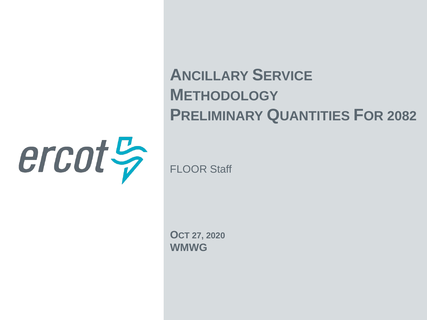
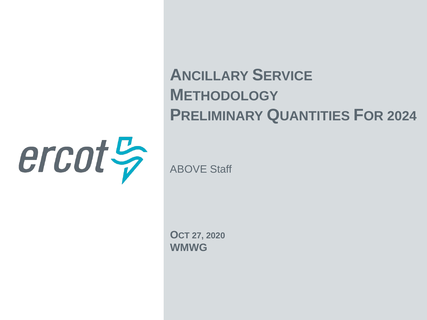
2082: 2082 -> 2024
FLOOR: FLOOR -> ABOVE
